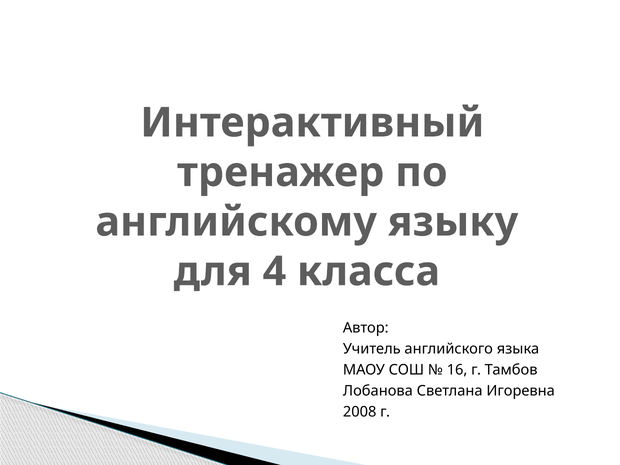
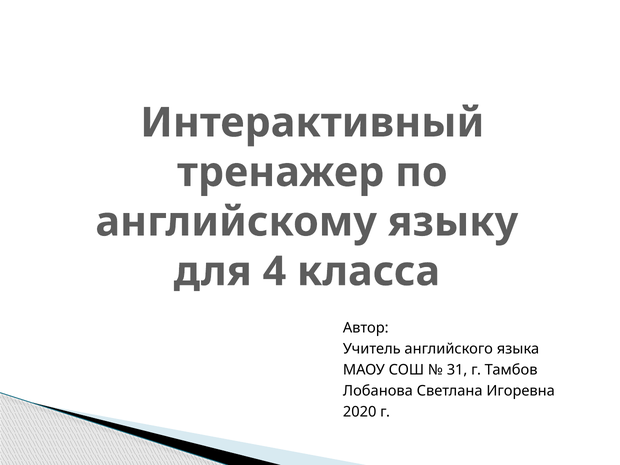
16: 16 -> 31
2008: 2008 -> 2020
